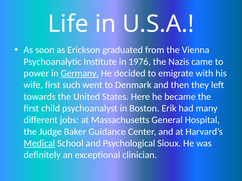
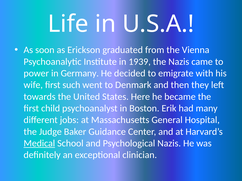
1976: 1976 -> 1939
Germany underline: present -> none
Psychological Sioux: Sioux -> Nazis
